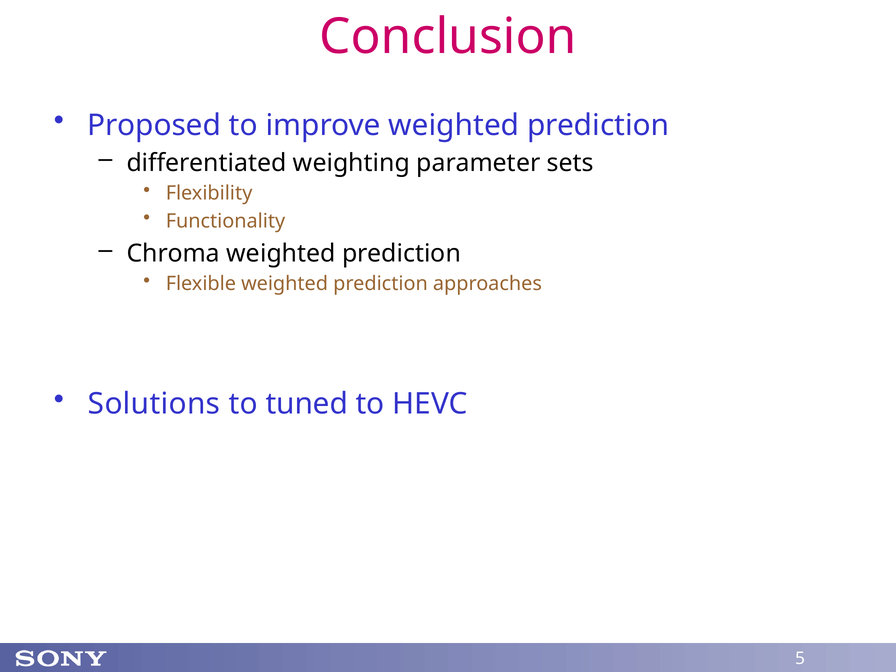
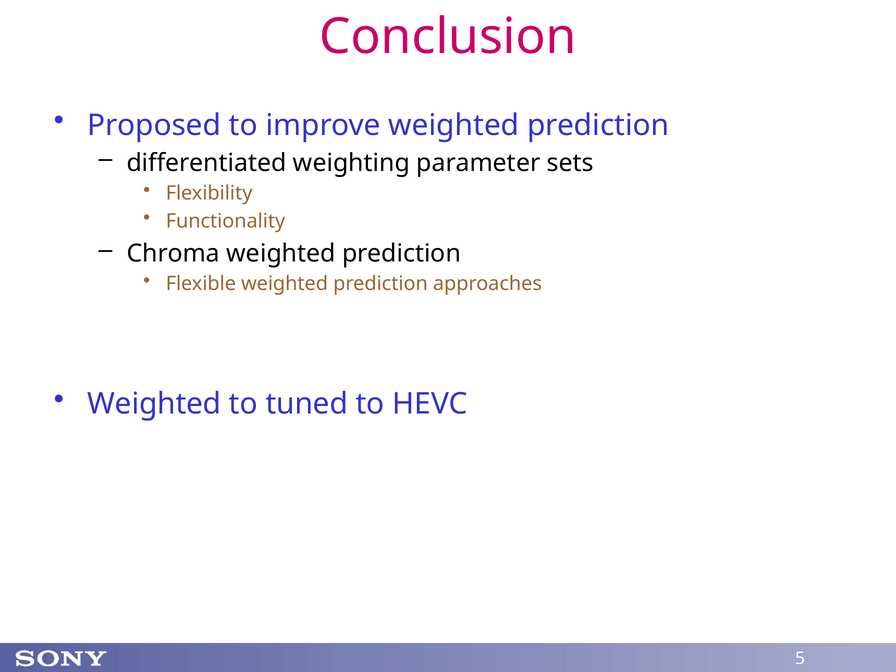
Solutions at (154, 404): Solutions -> Weighted
